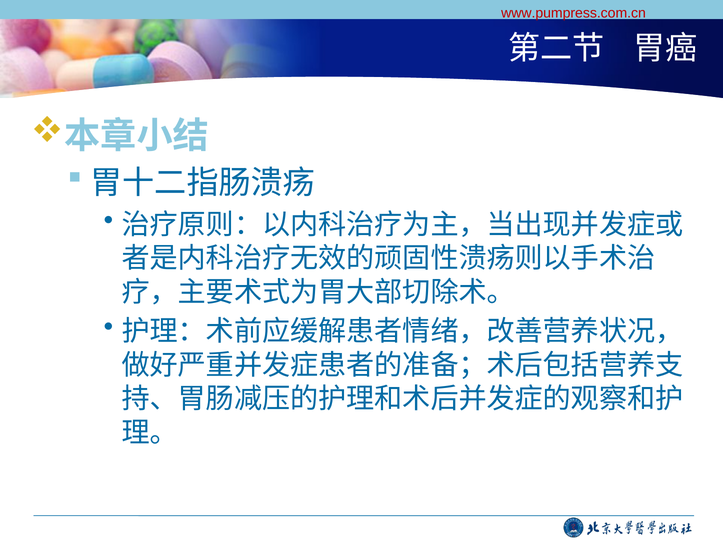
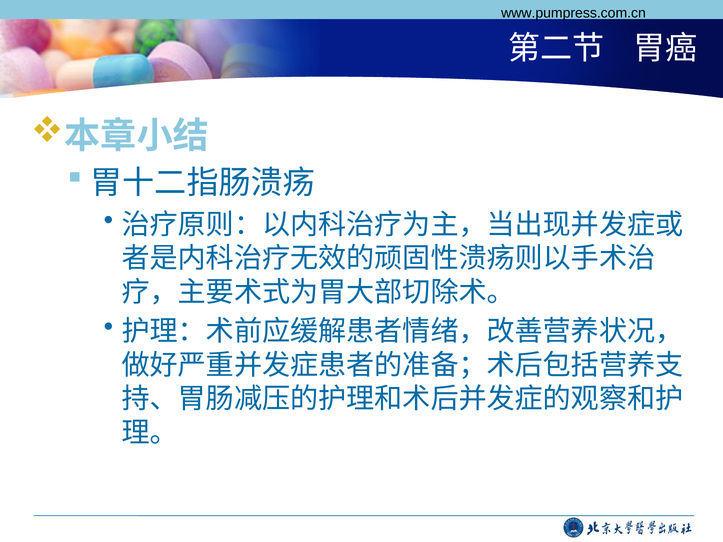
www.pumpress.com.cn colour: red -> black
